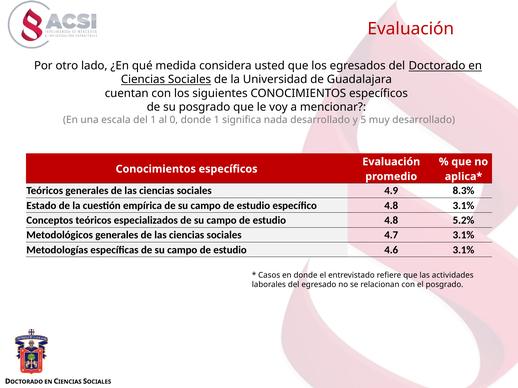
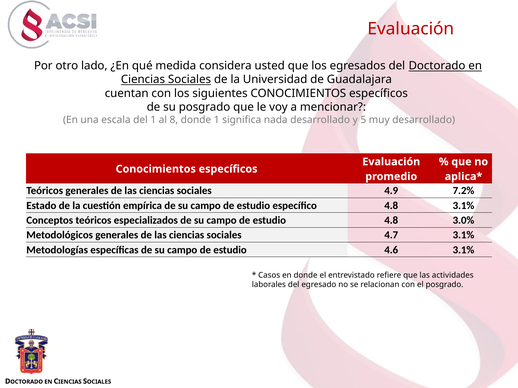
0: 0 -> 8
8.3%: 8.3% -> 7.2%
5.2%: 5.2% -> 3.0%
